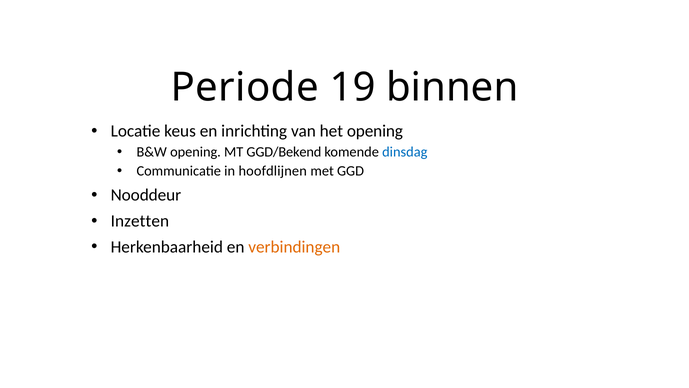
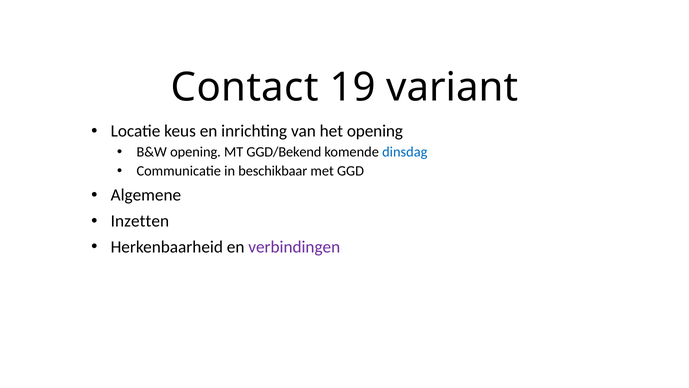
Periode: Periode -> Contact
binnen: binnen -> variant
hoofdlijnen: hoofdlijnen -> beschikbaar
Nooddeur: Nooddeur -> Algemene
verbindingen colour: orange -> purple
